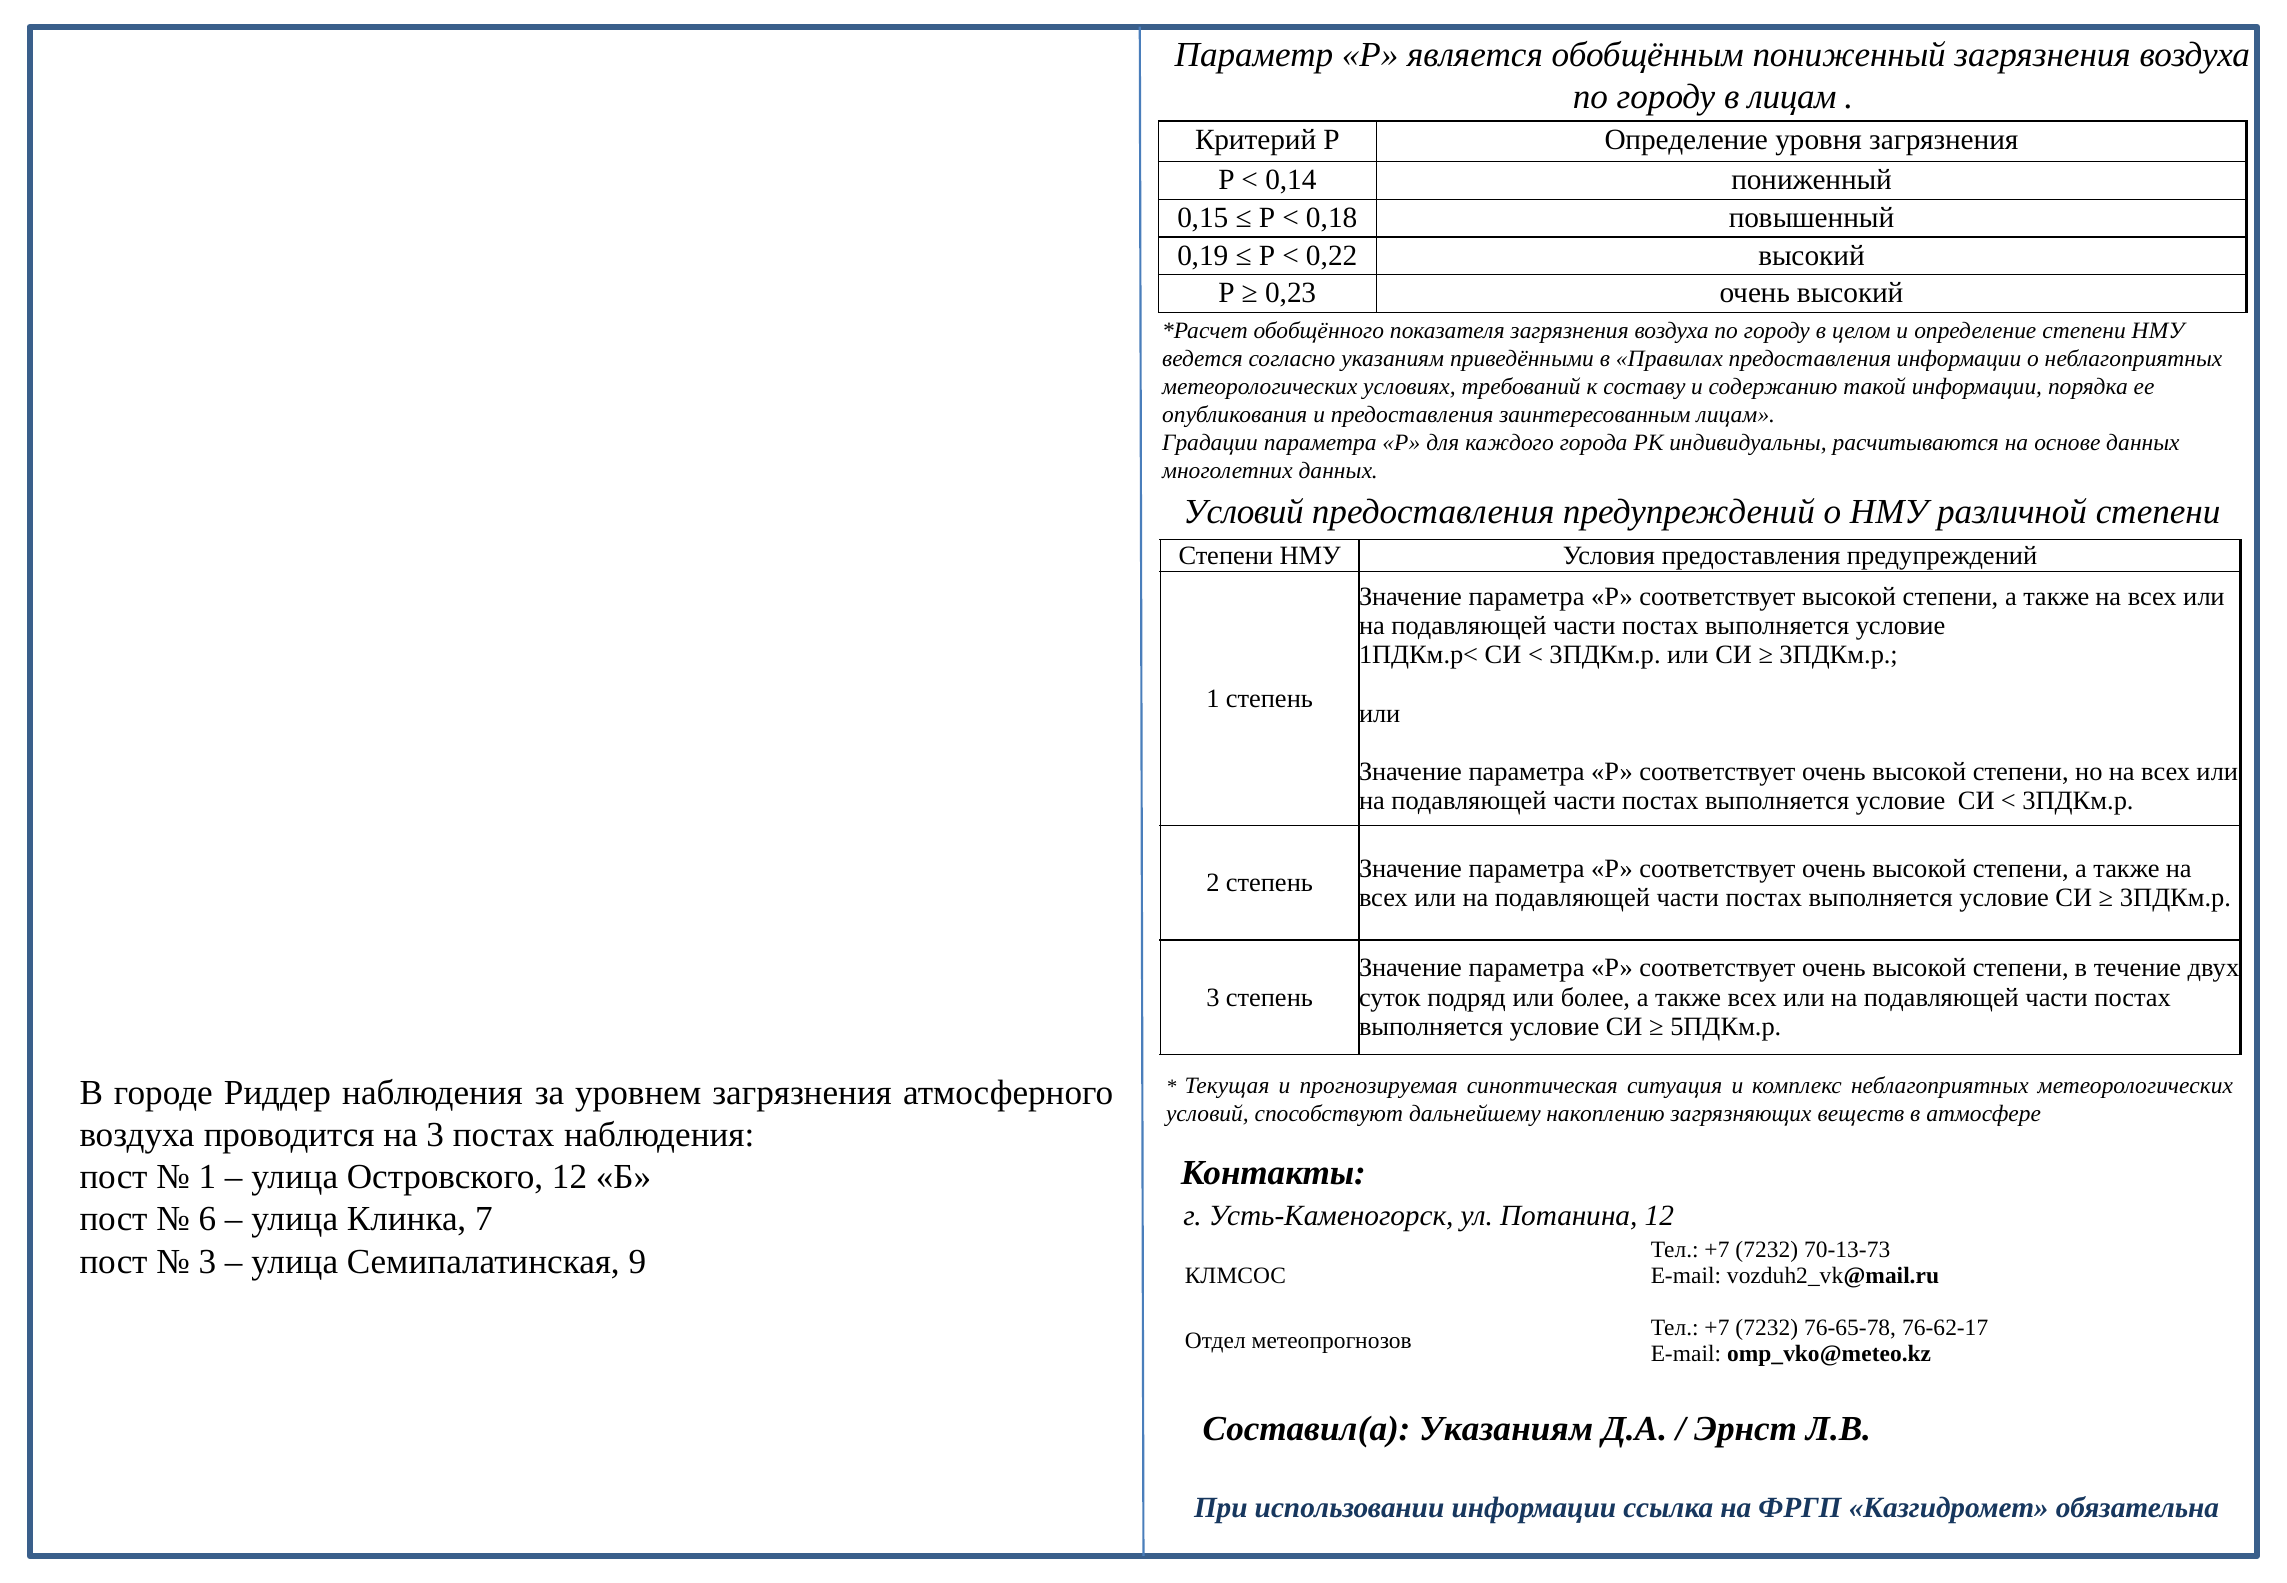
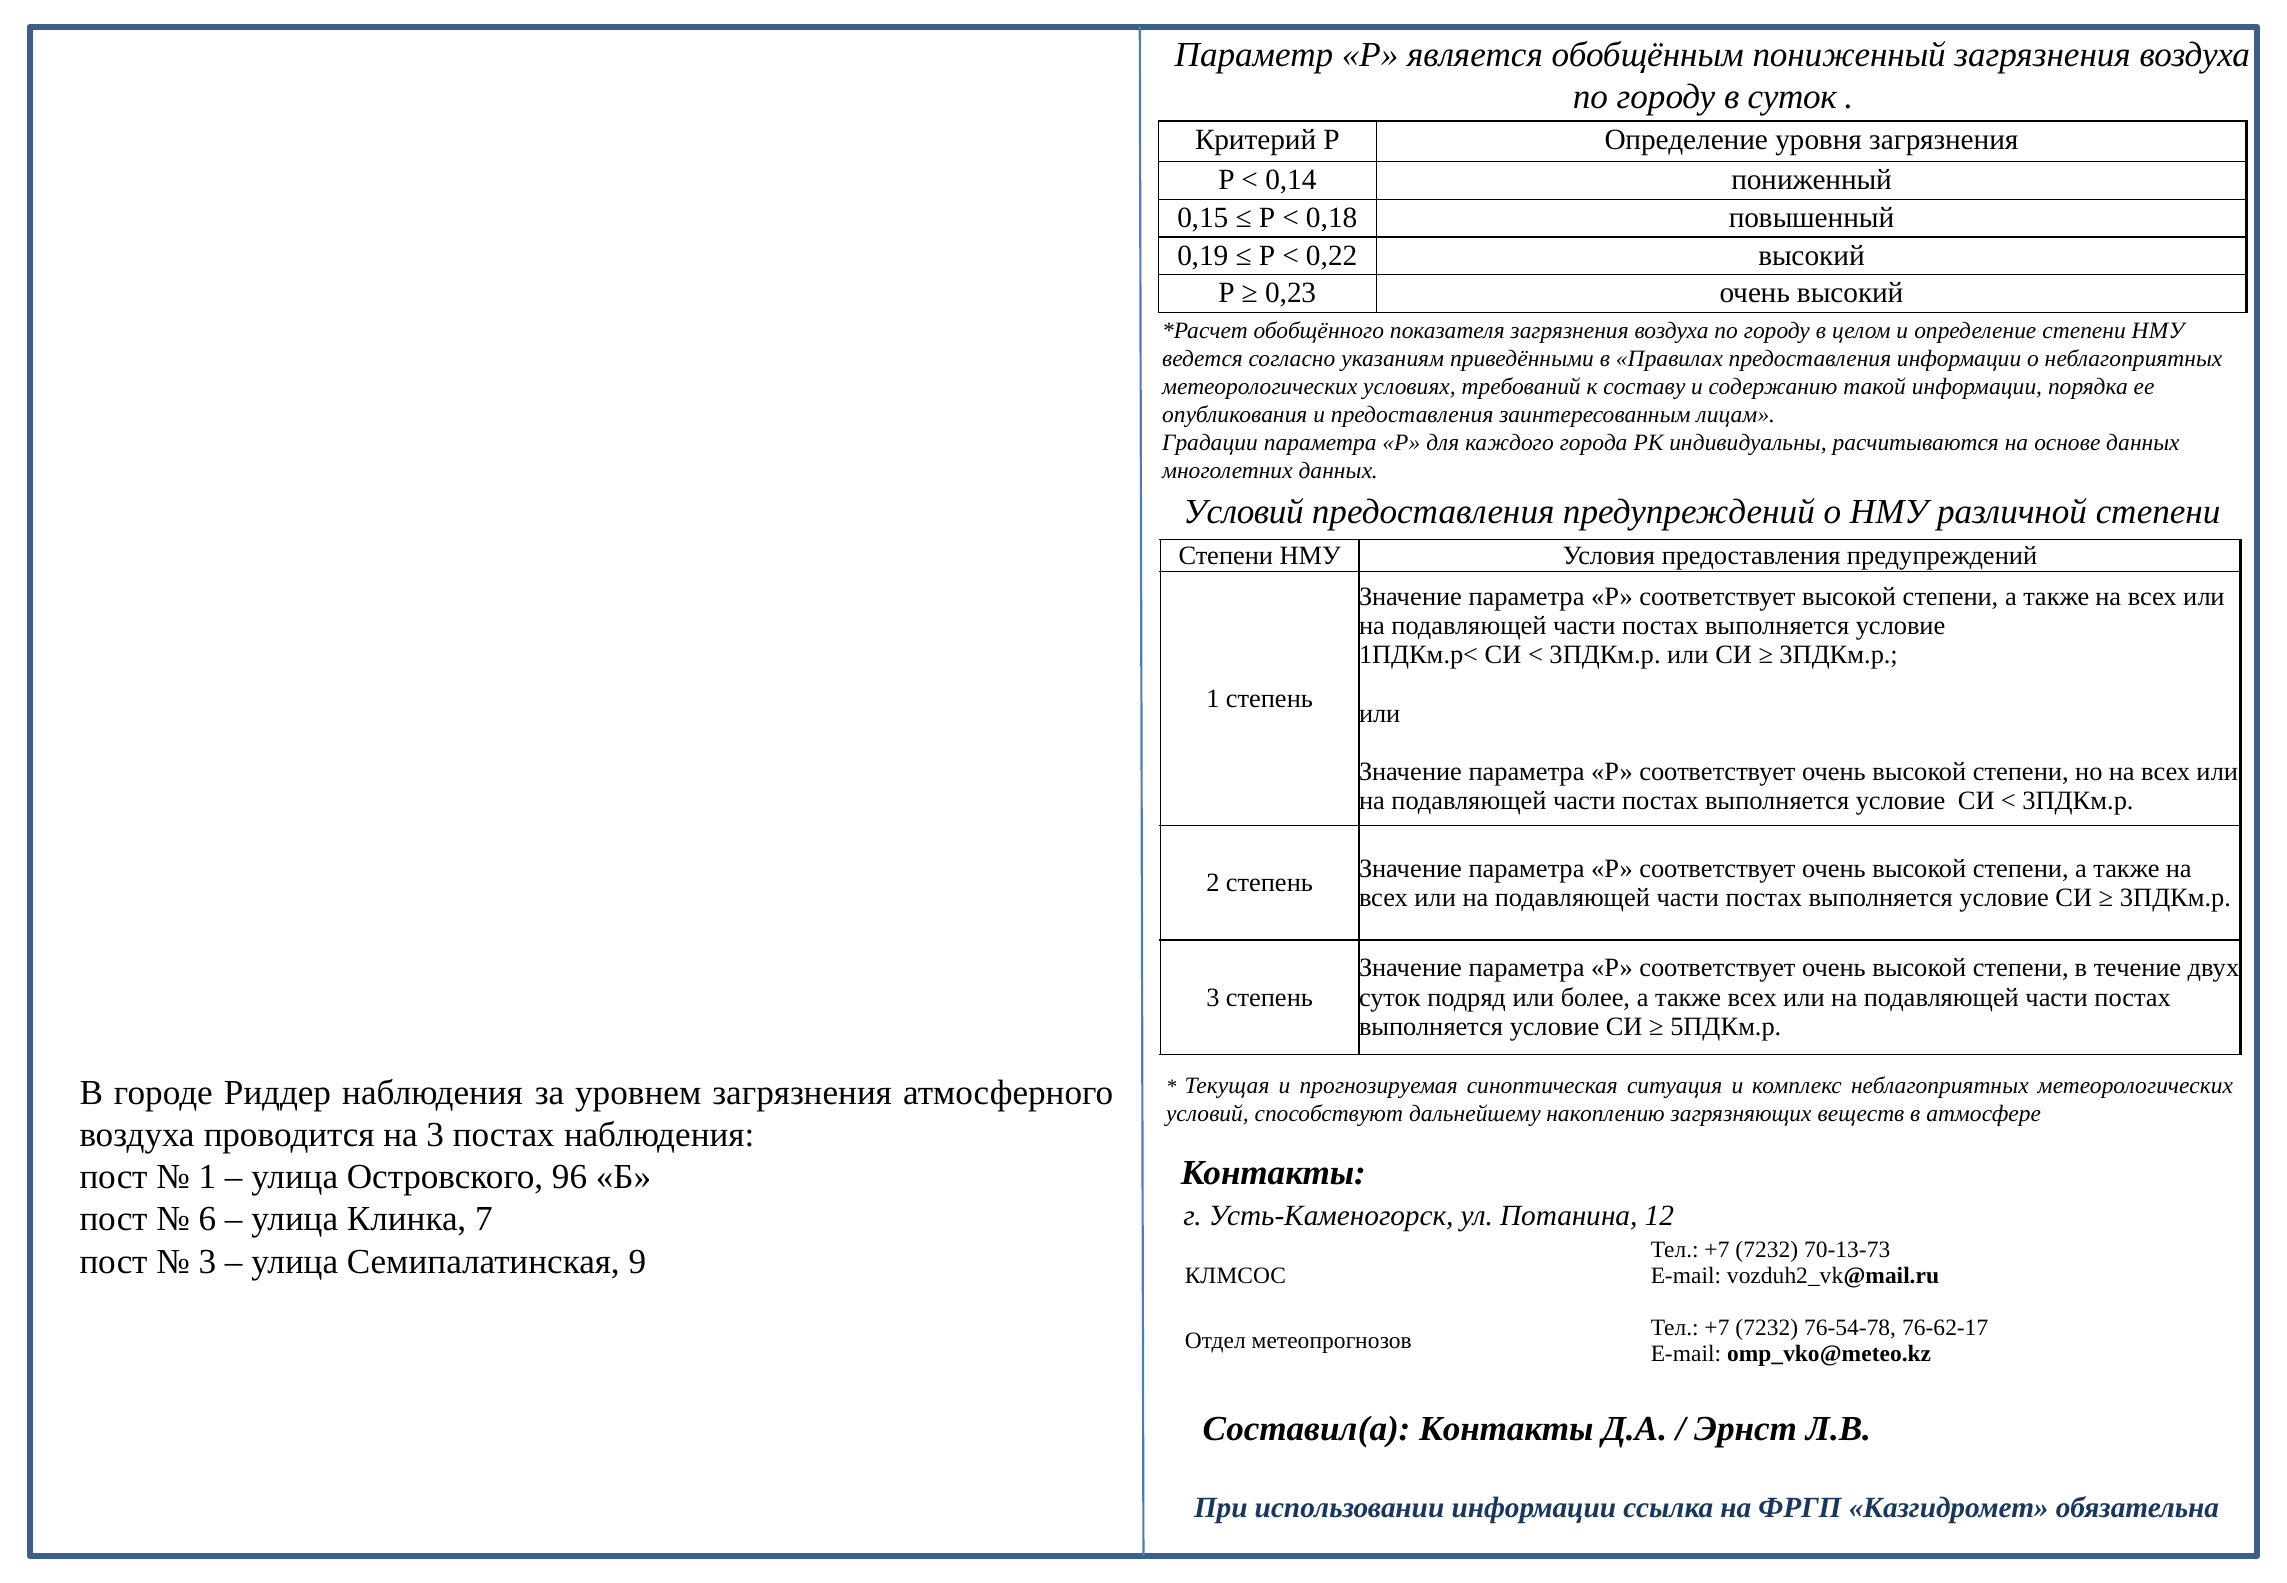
в лицам: лицам -> суток
Островского 12: 12 -> 96
76-65-78: 76-65-78 -> 76-54-78
Составил(а Указаниям: Указаниям -> Контакты
